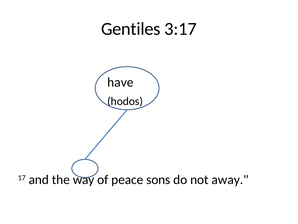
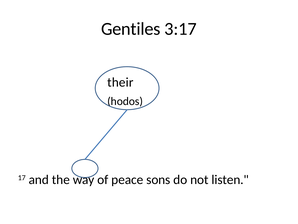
have: have -> their
away: away -> listen
